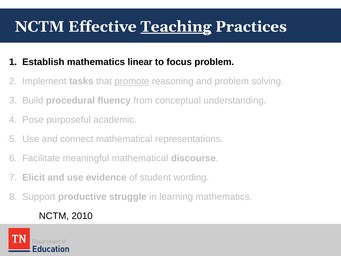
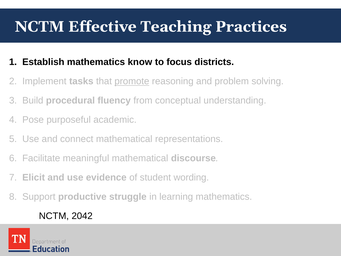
Teaching underline: present -> none
linear: linear -> know
focus problem: problem -> districts
2010: 2010 -> 2042
